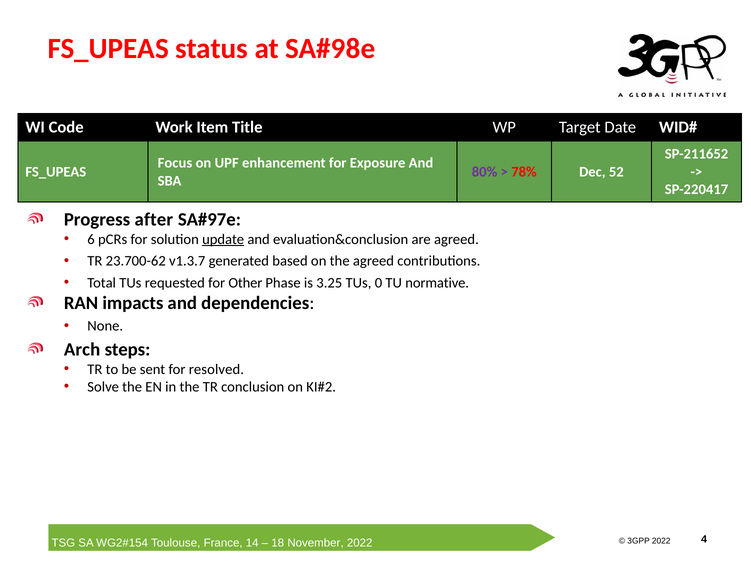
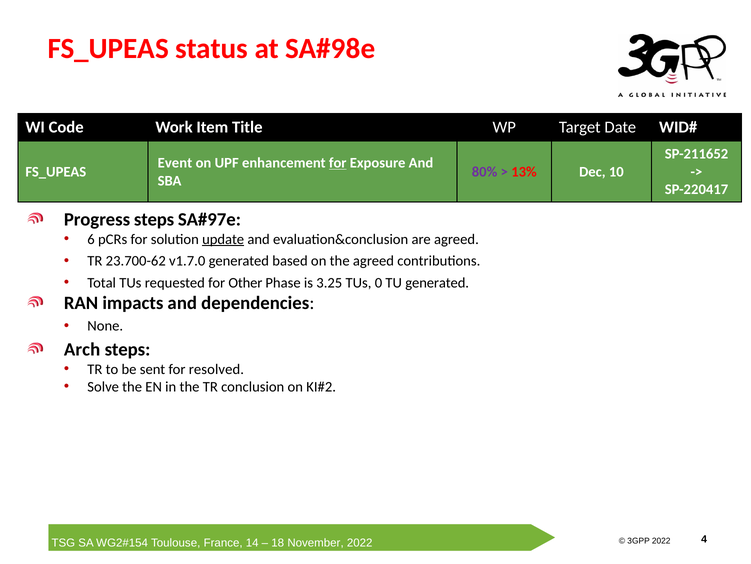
Focus: Focus -> Event
for at (338, 163) underline: none -> present
78%: 78% -> 13%
52: 52 -> 10
Progress after: after -> steps
v1.3.7: v1.3.7 -> v1.7.0
normative at (437, 282): normative -> generated
